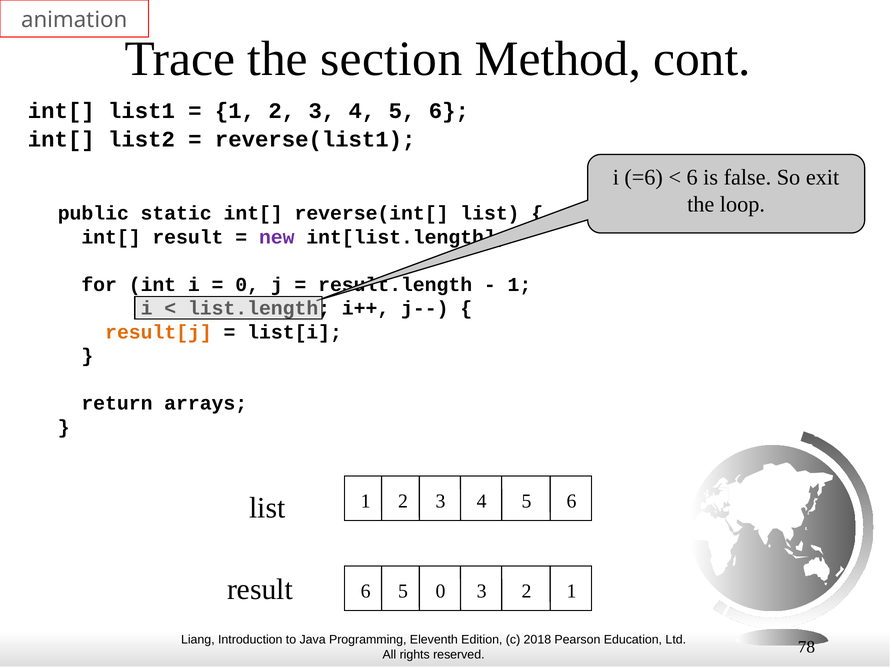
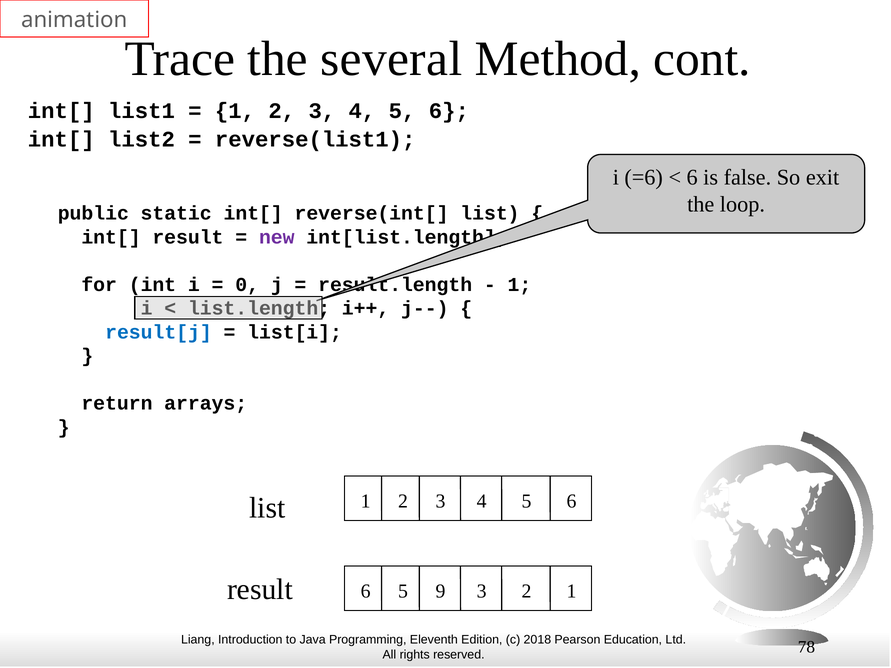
section: section -> several
result[j colour: orange -> blue
5 0: 0 -> 9
